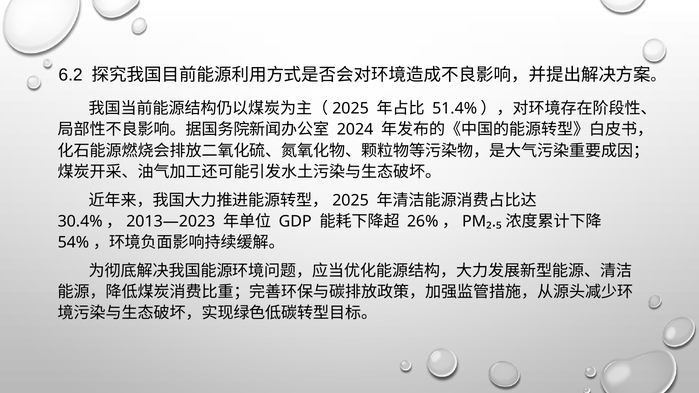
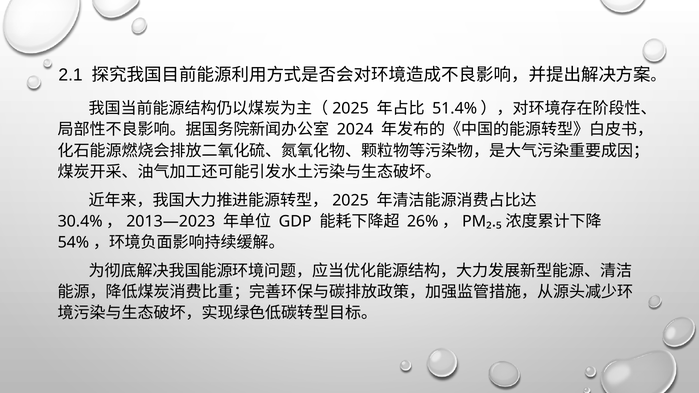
6.2: 6.2 -> 2.1
